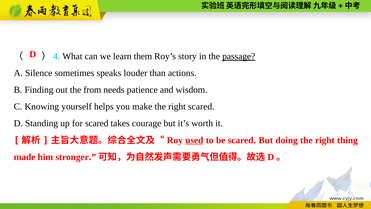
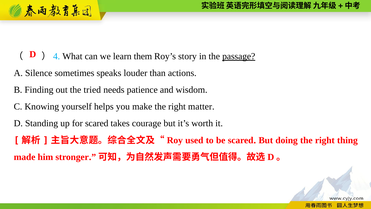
from: from -> tried
right scared: scared -> matter
used underline: present -> none
